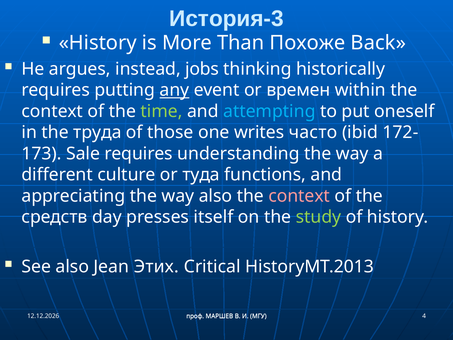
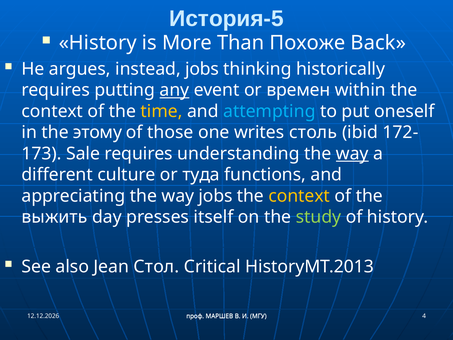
История-3: История-3 -> История-5
time colour: light green -> yellow
труда: труда -> этому
часто: часто -> столь
way at (352, 154) underline: none -> present
way also: also -> jobs
context at (299, 196) colour: pink -> yellow
средств: средств -> выжить
Этих: Этих -> Стол
